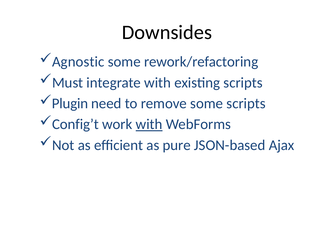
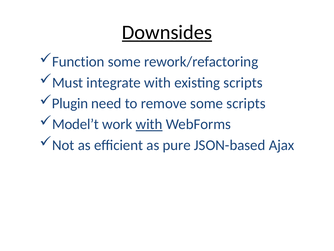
Downsides underline: none -> present
Agnostic: Agnostic -> Function
Config’t: Config’t -> Model’t
